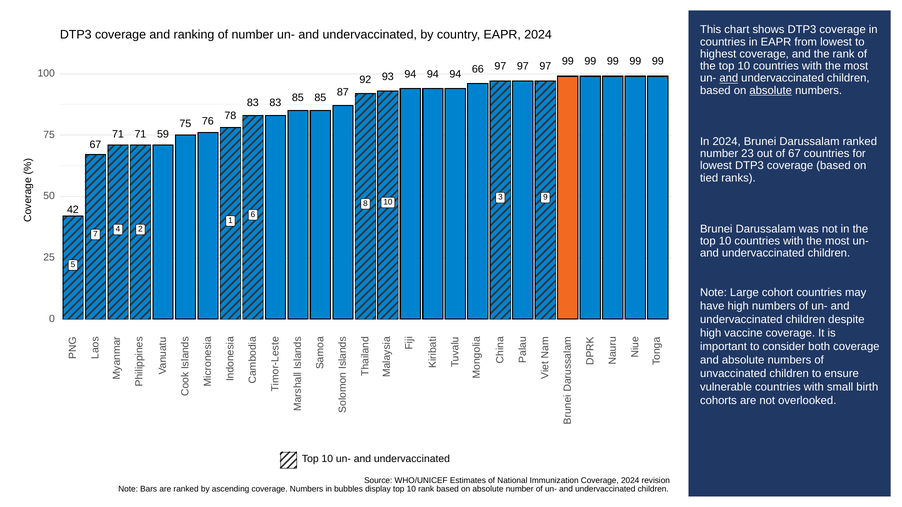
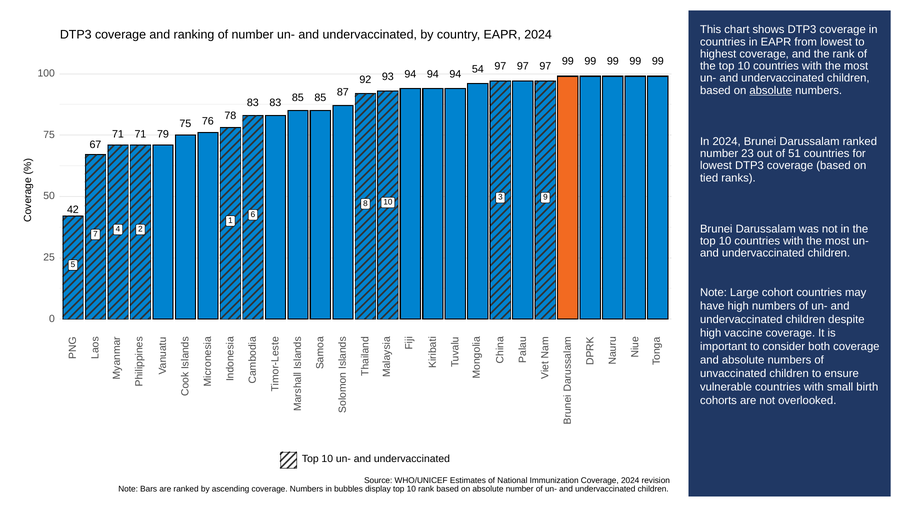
and at (729, 78) underline: present -> none
66: 66 -> 54
59: 59 -> 79
of 67: 67 -> 51
